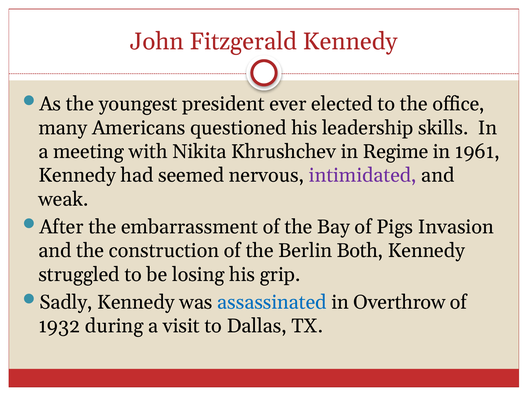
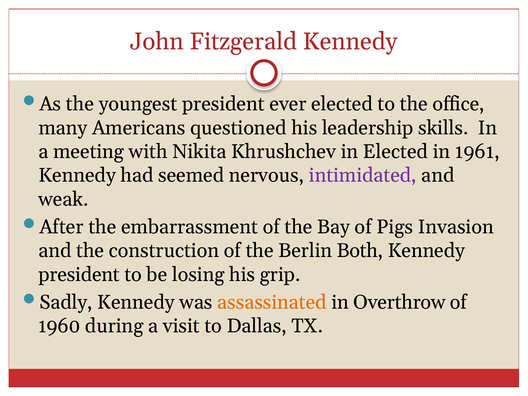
in Regime: Regime -> Elected
struggled at (79, 274): struggled -> president
assassinated colour: blue -> orange
1932: 1932 -> 1960
